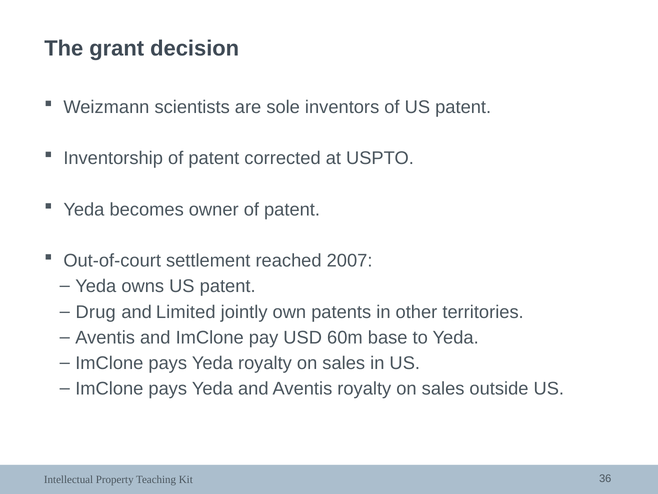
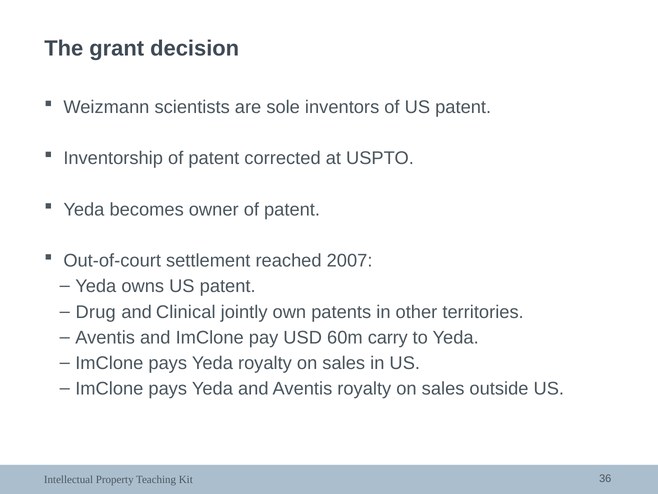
Limited: Limited -> Clinical
base: base -> carry
